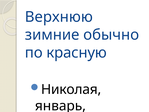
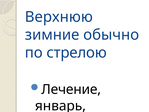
красную: красную -> стрелою
Николая: Николая -> Лечение
